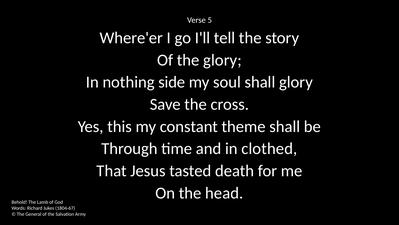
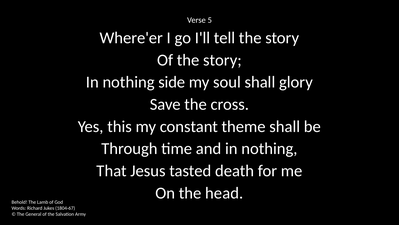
Of the glory: glory -> story
and in clothed: clothed -> nothing
